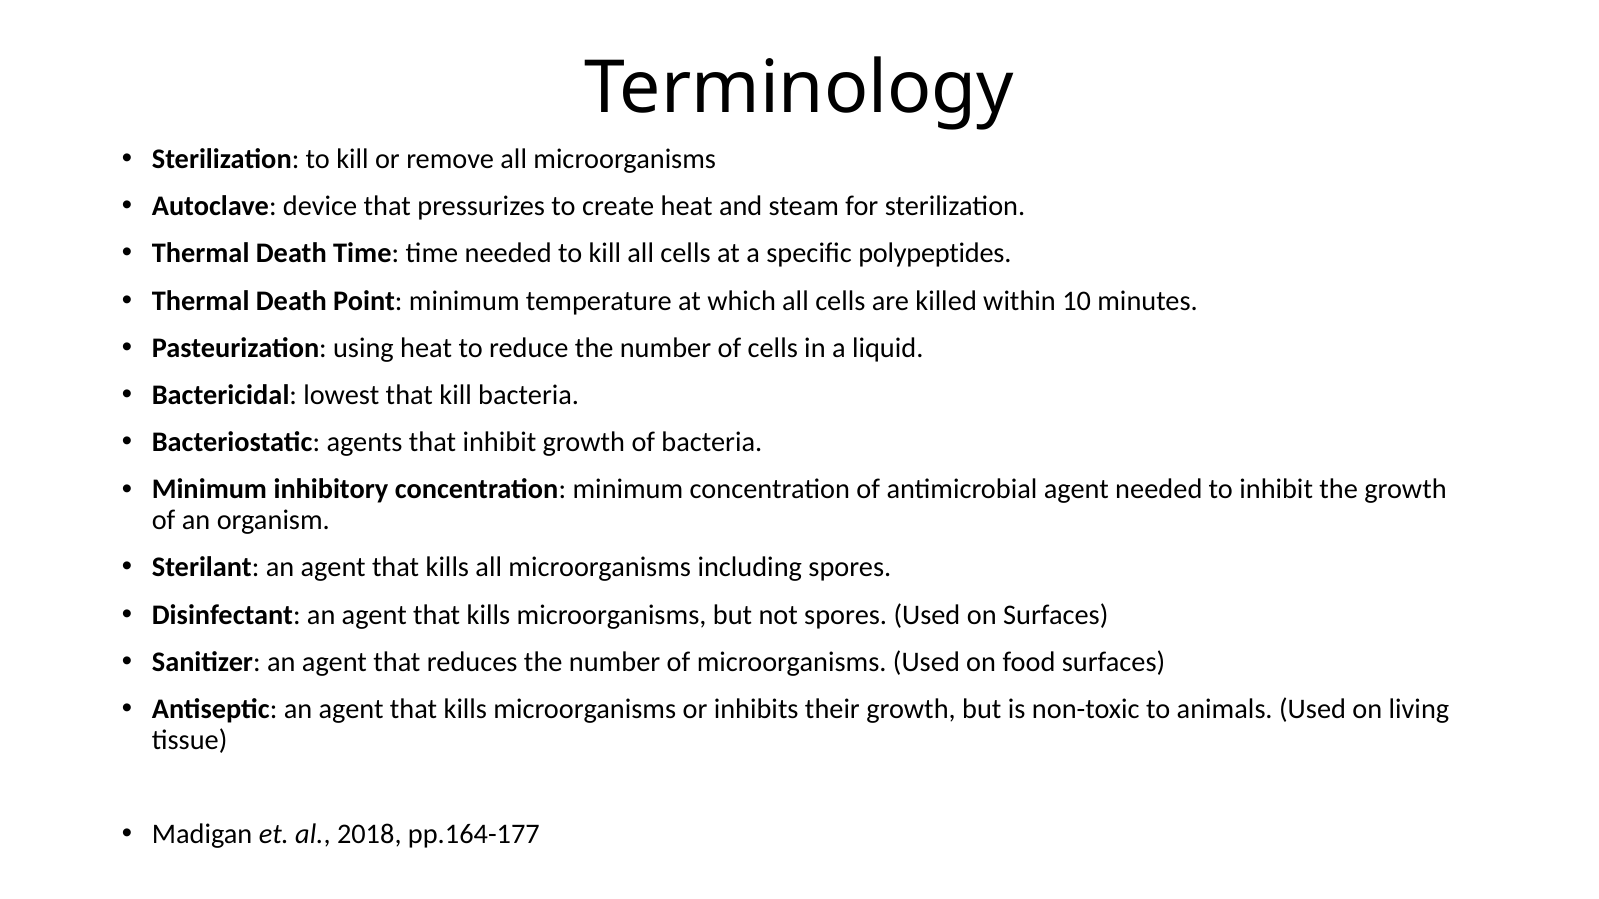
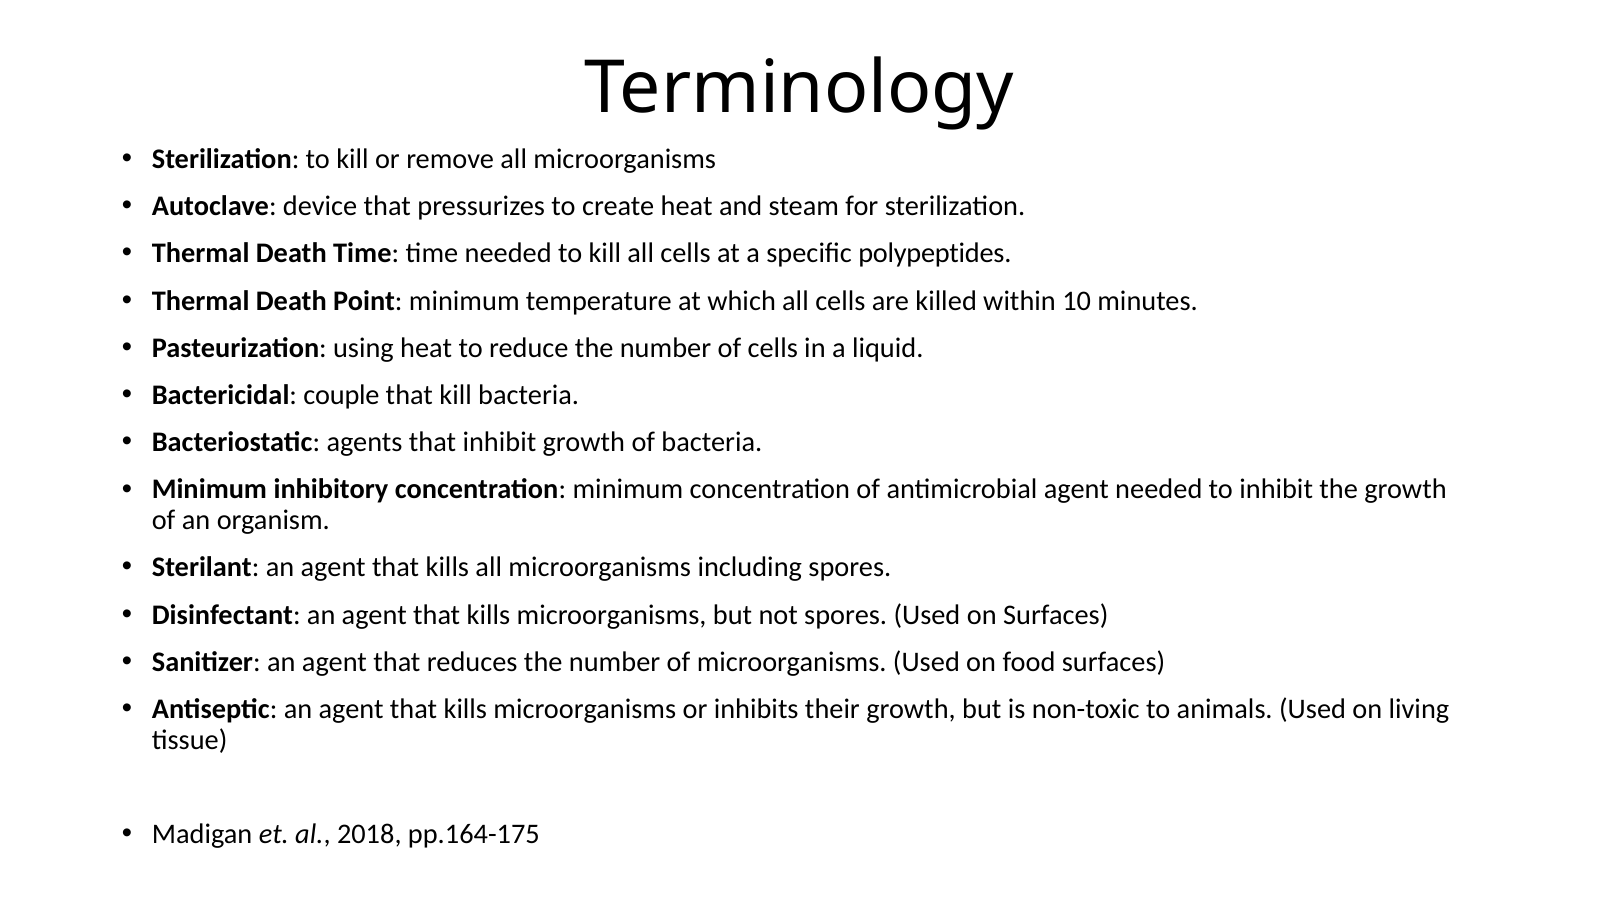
lowest: lowest -> couple
pp.164-177: pp.164-177 -> pp.164-175
